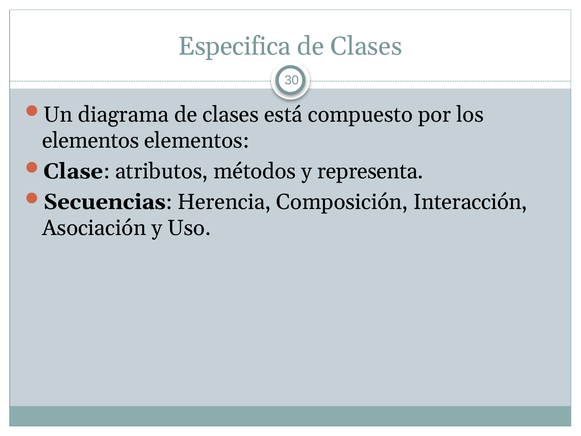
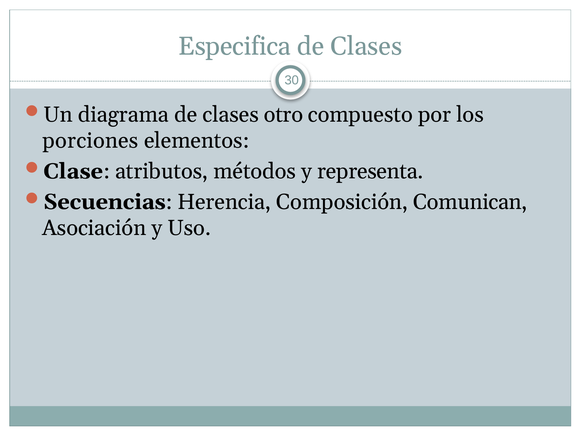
está: está -> otro
elementos at (91, 141): elementos -> porciones
Interacción: Interacción -> Comunican
